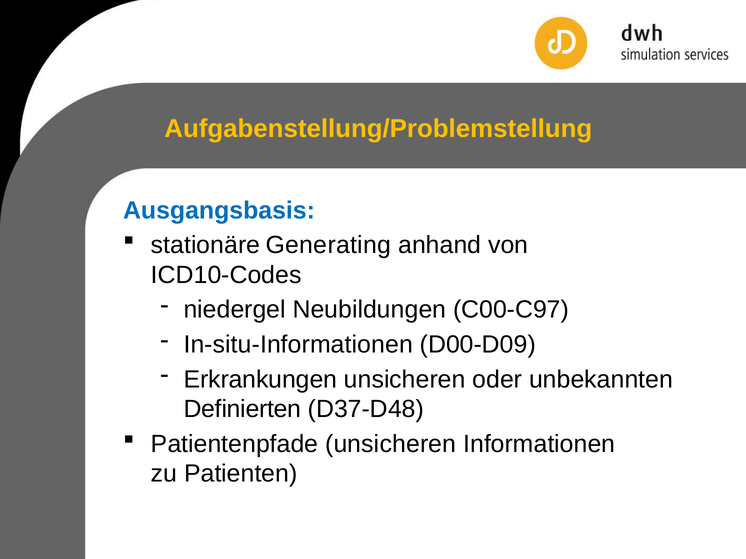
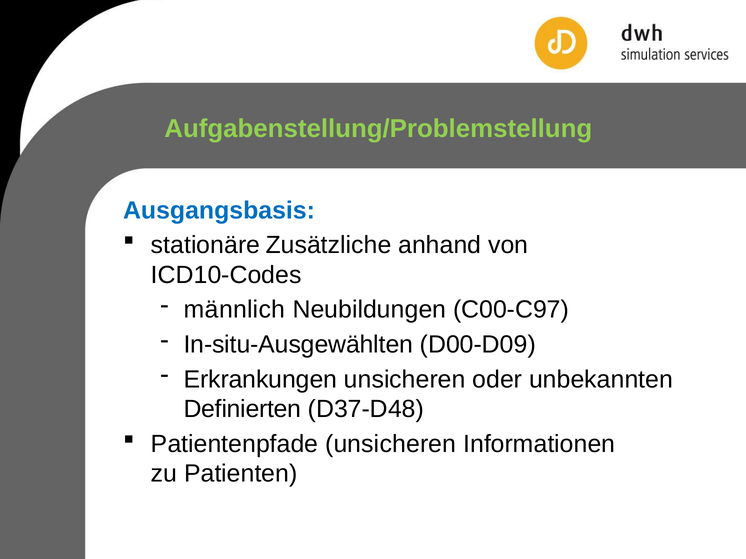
Aufgabenstellung/Problemstellung colour: yellow -> light green
Generating: Generating -> Zusätzliche
niedergel: niedergel -> männlich
In-situ-Informationen: In-situ-Informationen -> In-situ-Ausgewählten
